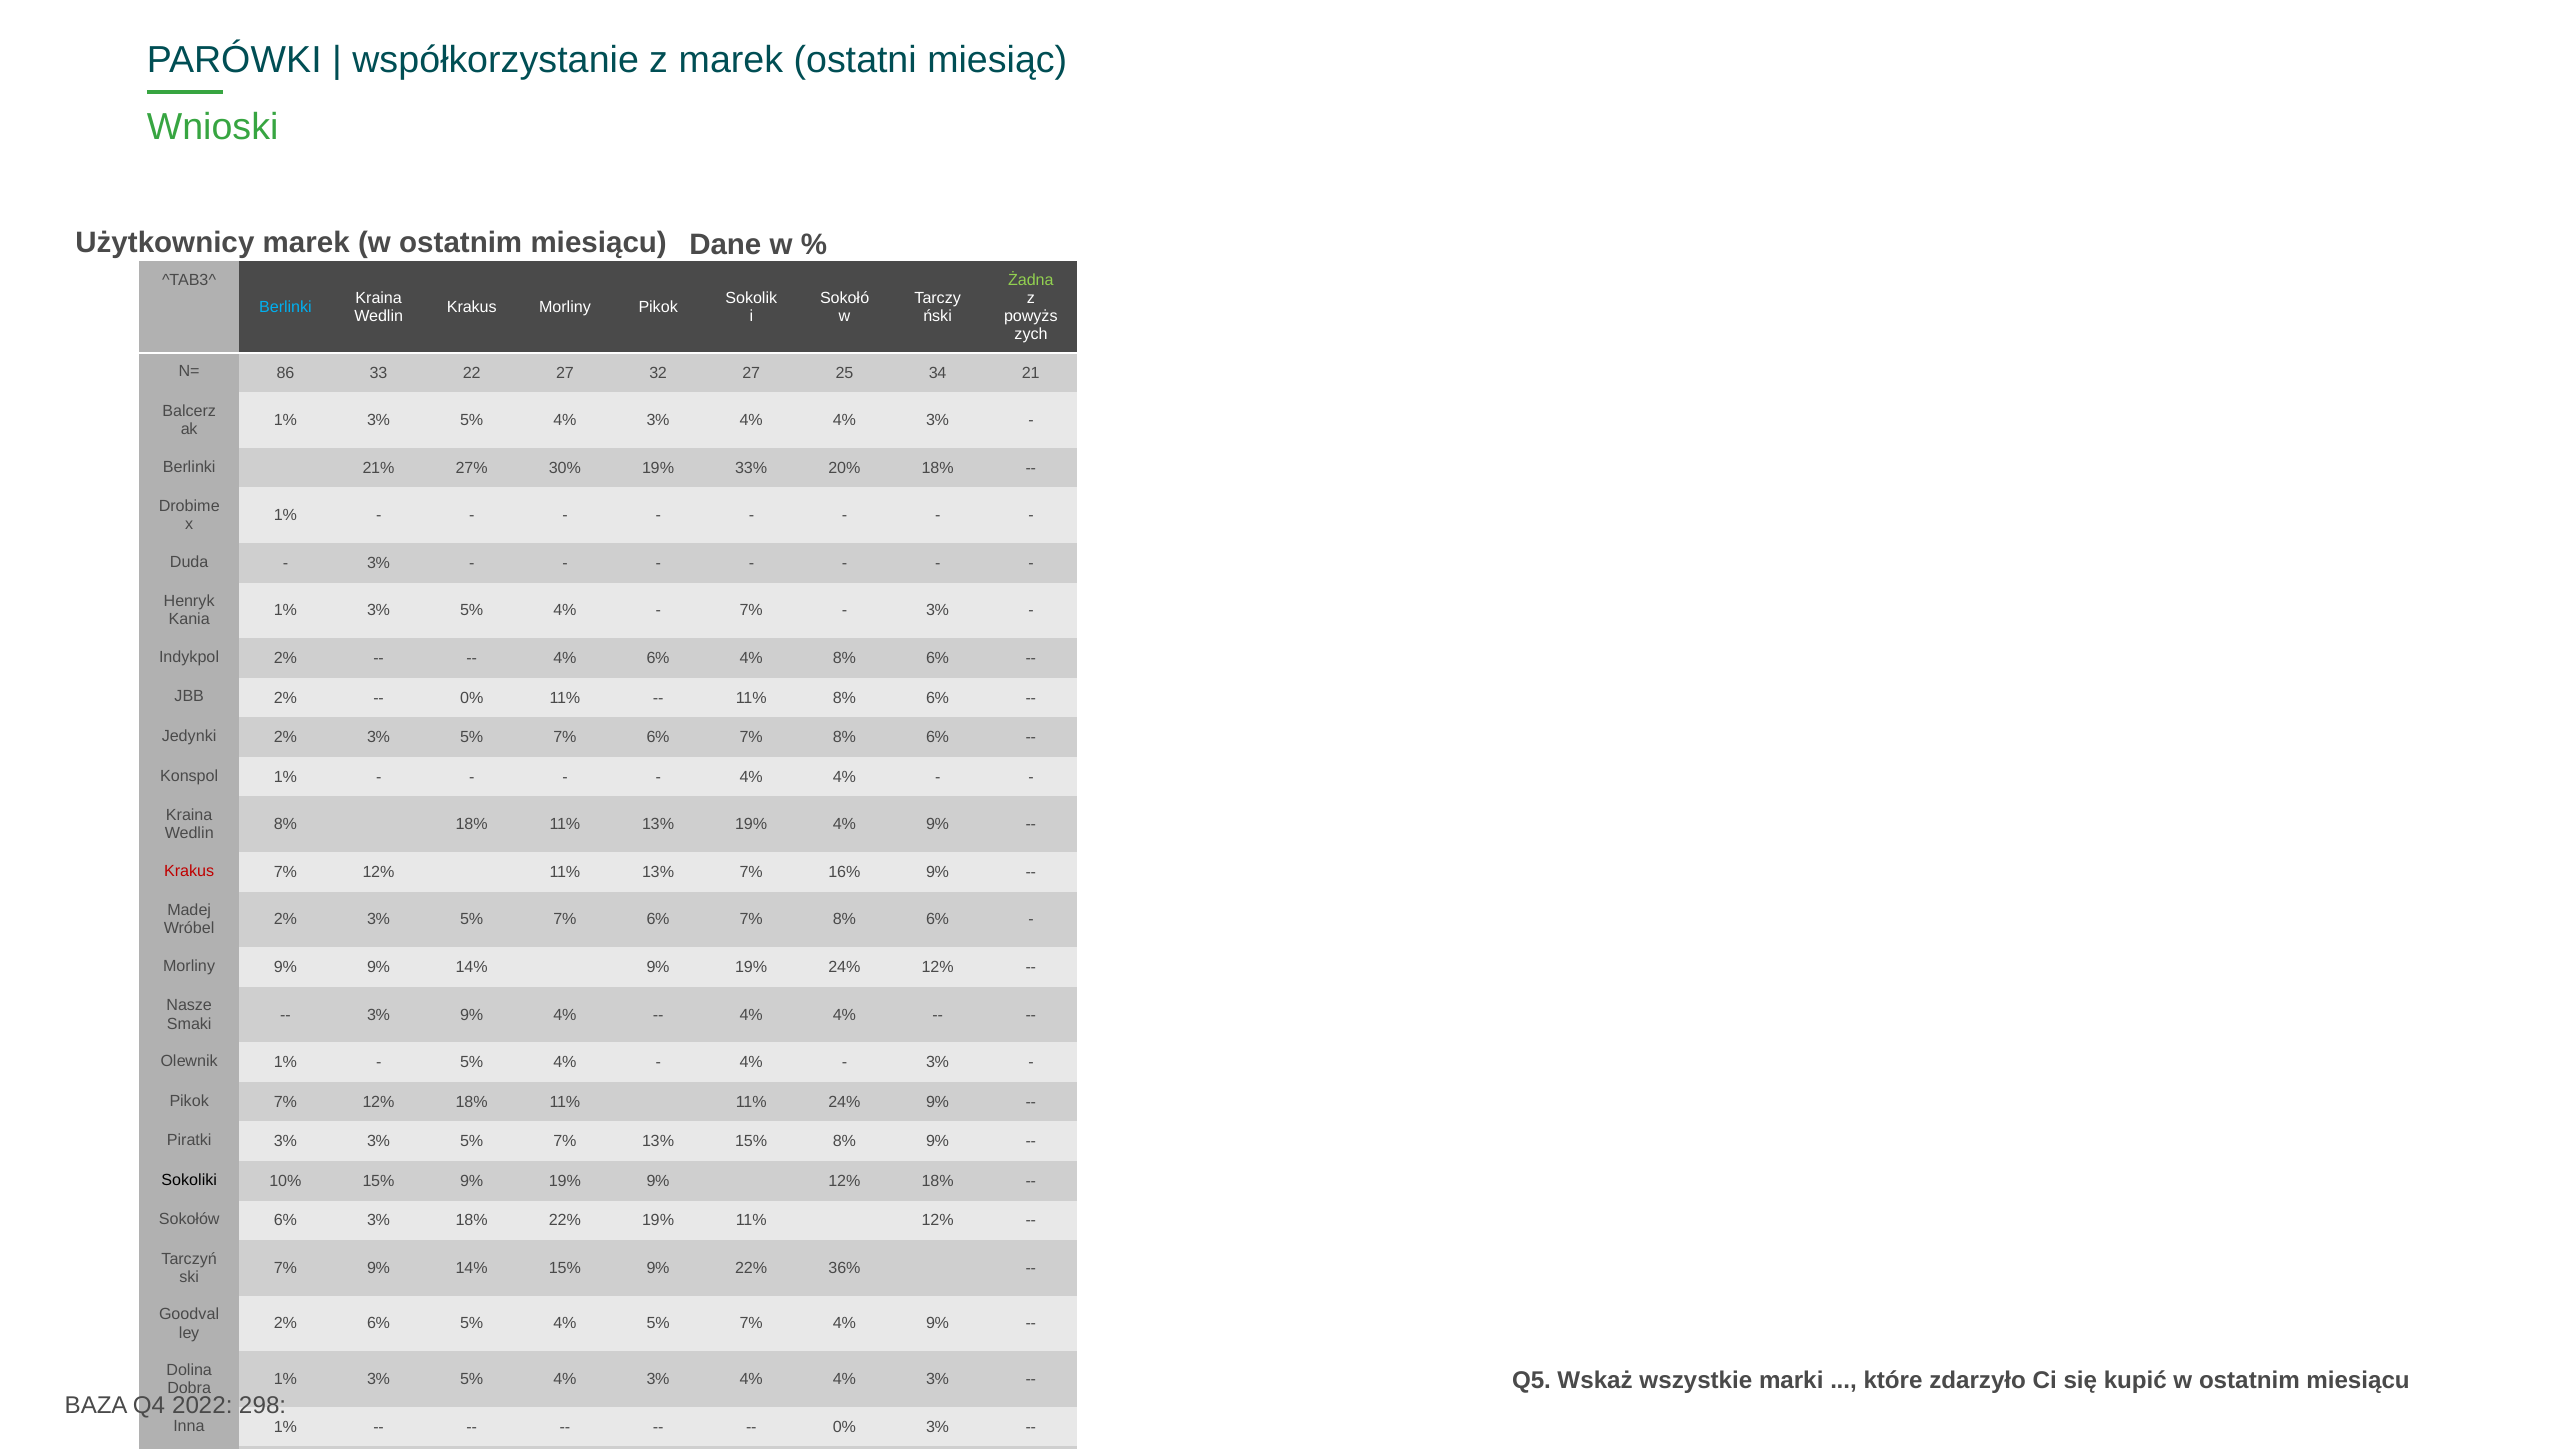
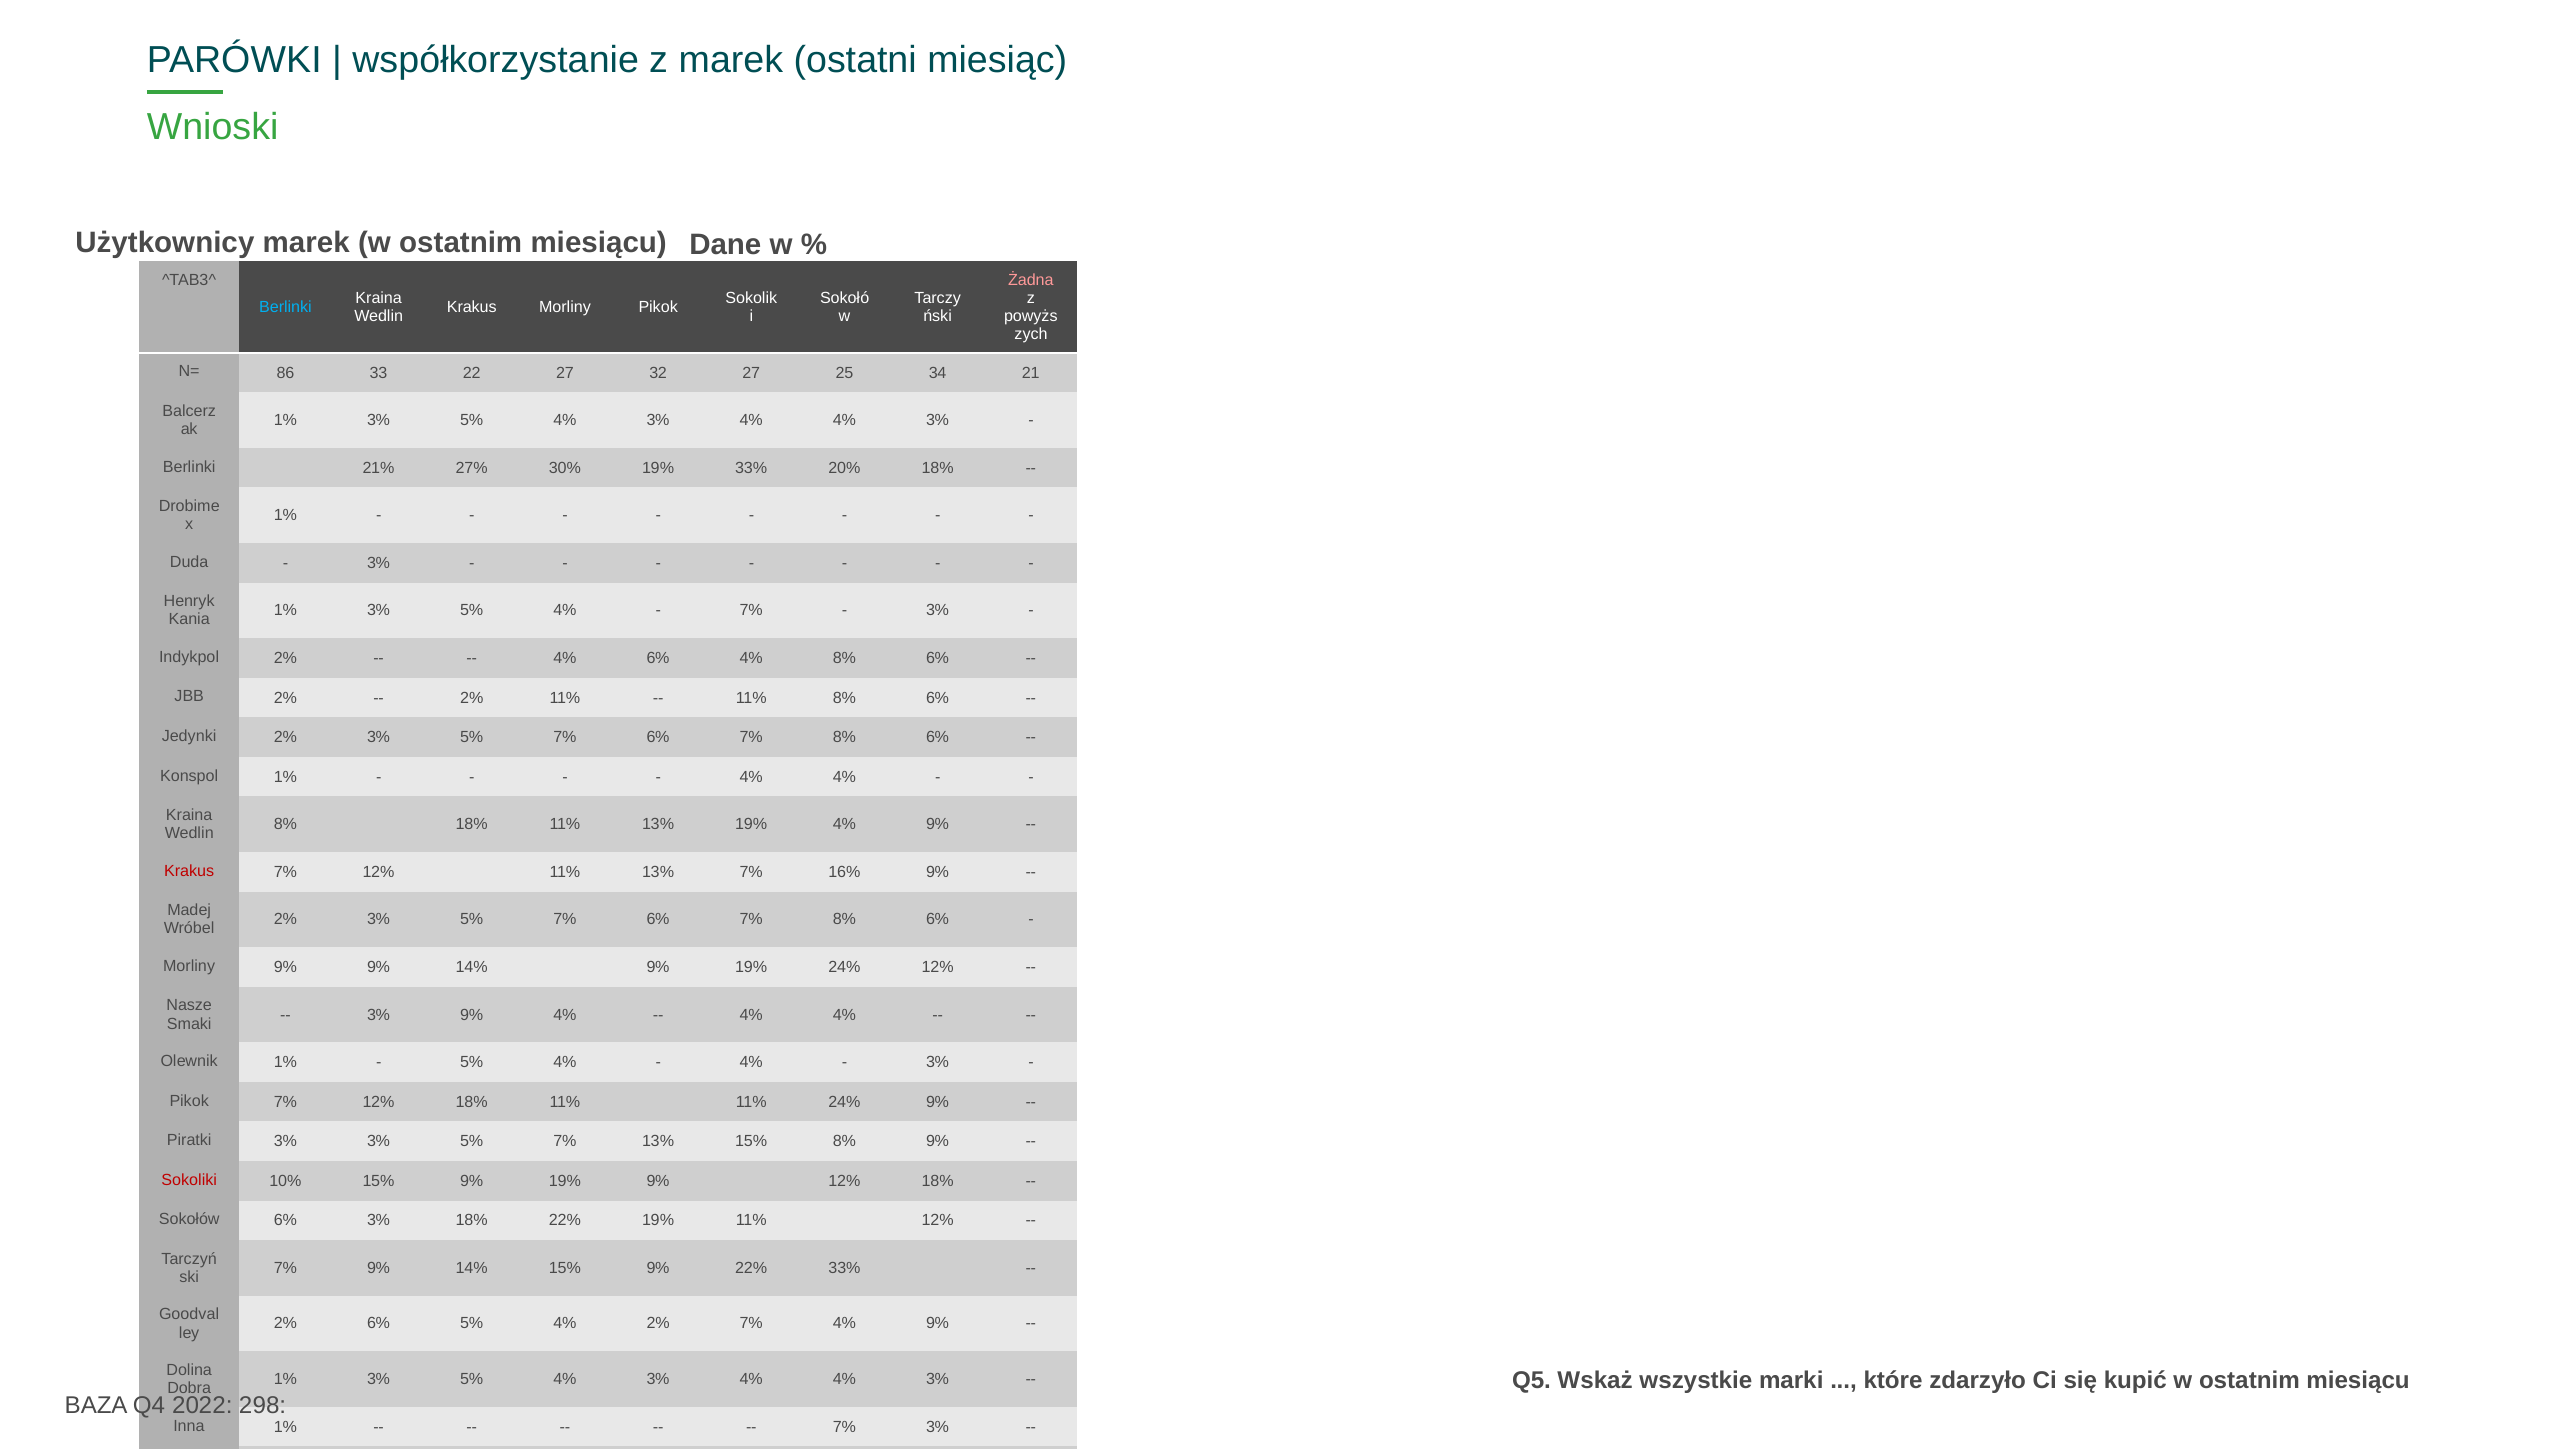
Żadna at (1031, 280) colour: light green -> pink
0% at (472, 698): 0% -> 2%
Sokoliki colour: black -> red
22% 36%: 36% -> 33%
4% 5%: 5% -> 2%
0% at (844, 1427): 0% -> 7%
